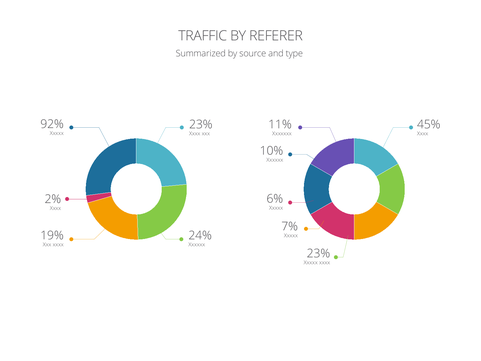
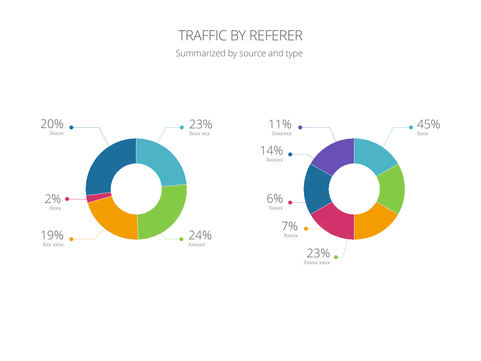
92%: 92% -> 20%
10%: 10% -> 14%
